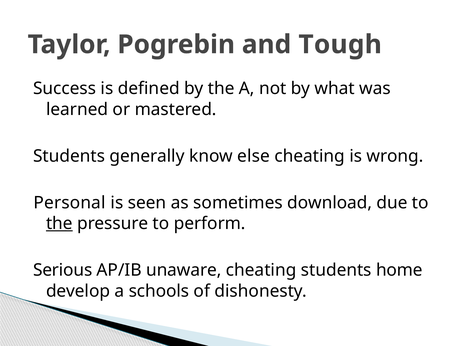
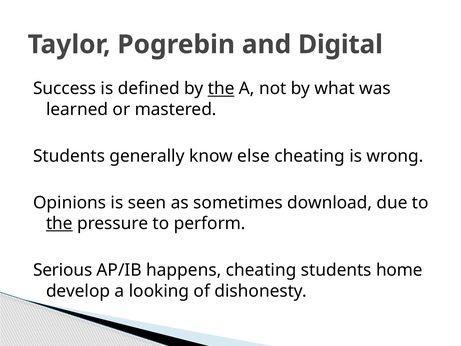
Tough: Tough -> Digital
the at (221, 89) underline: none -> present
Personal: Personal -> Opinions
unaware: unaware -> happens
schools: schools -> looking
